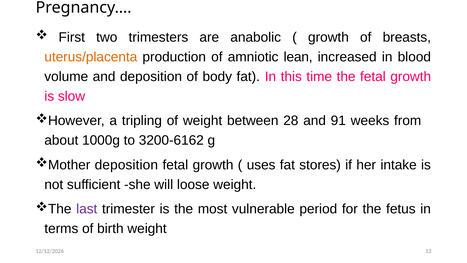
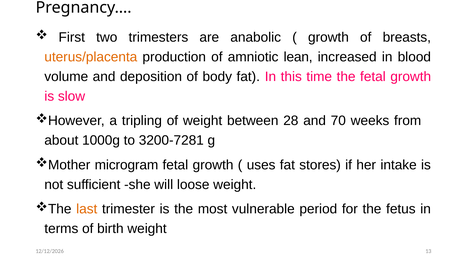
91: 91 -> 70
3200-6162: 3200-6162 -> 3200-7281
deposition at (126, 165): deposition -> microgram
last colour: purple -> orange
